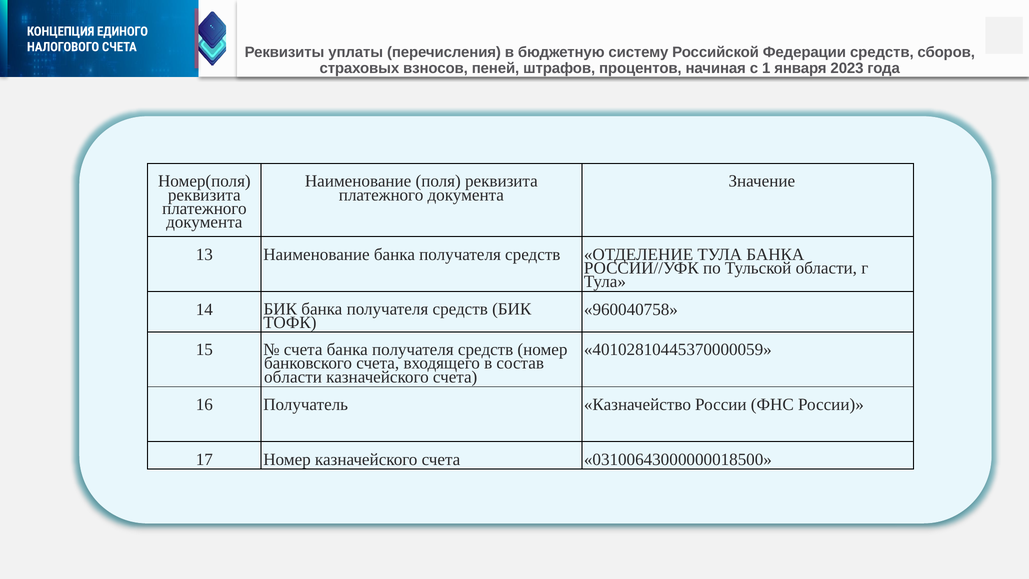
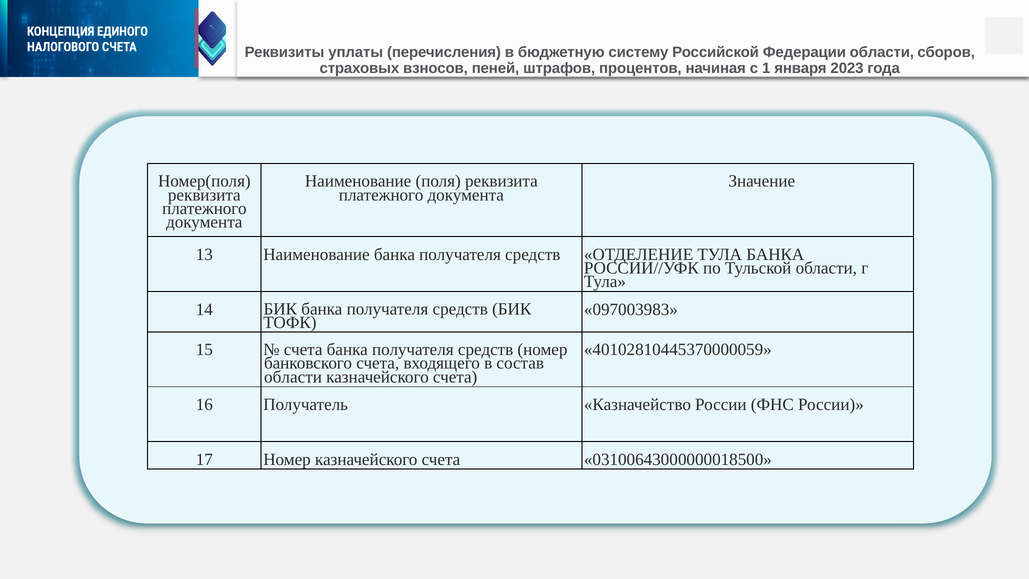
Федерации средств: средств -> области
960040758: 960040758 -> 097003983
